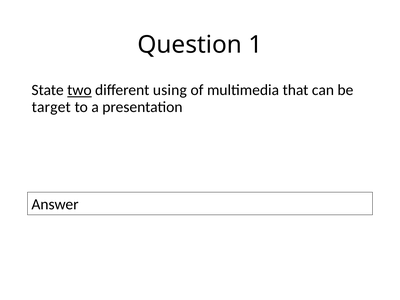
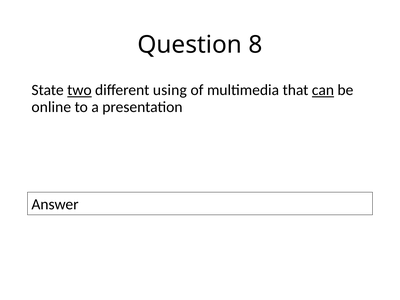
1: 1 -> 8
can underline: none -> present
target: target -> online
